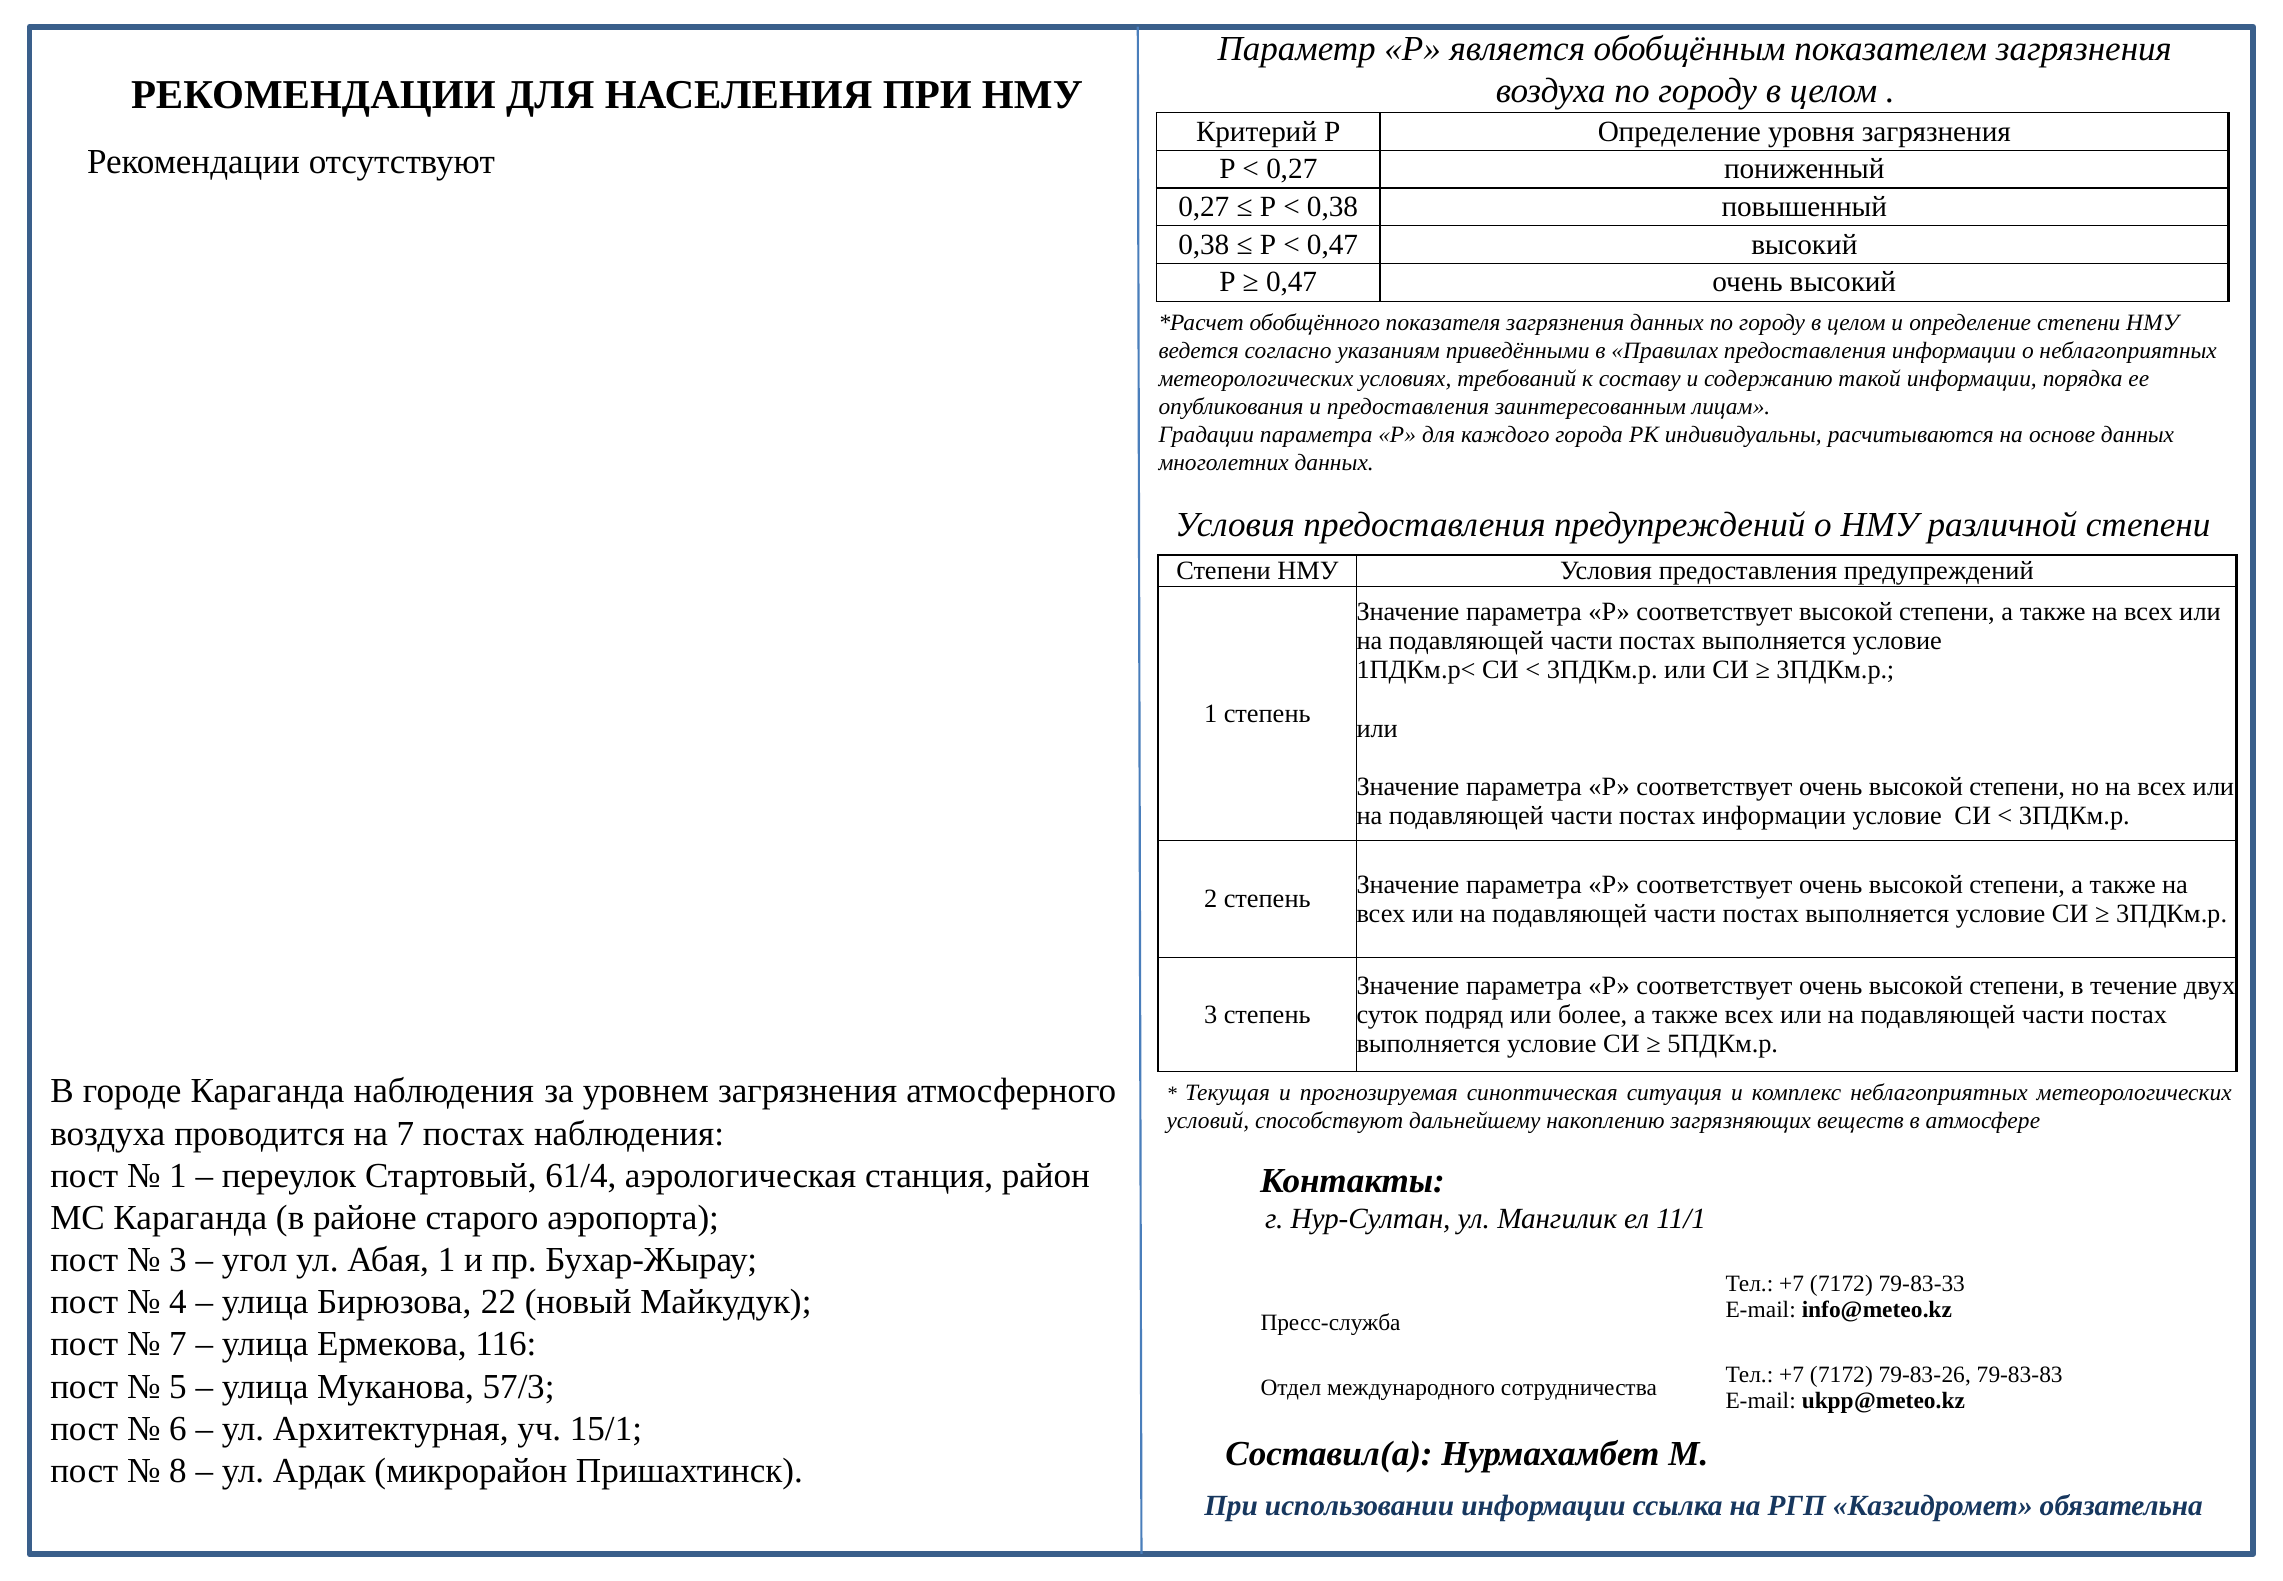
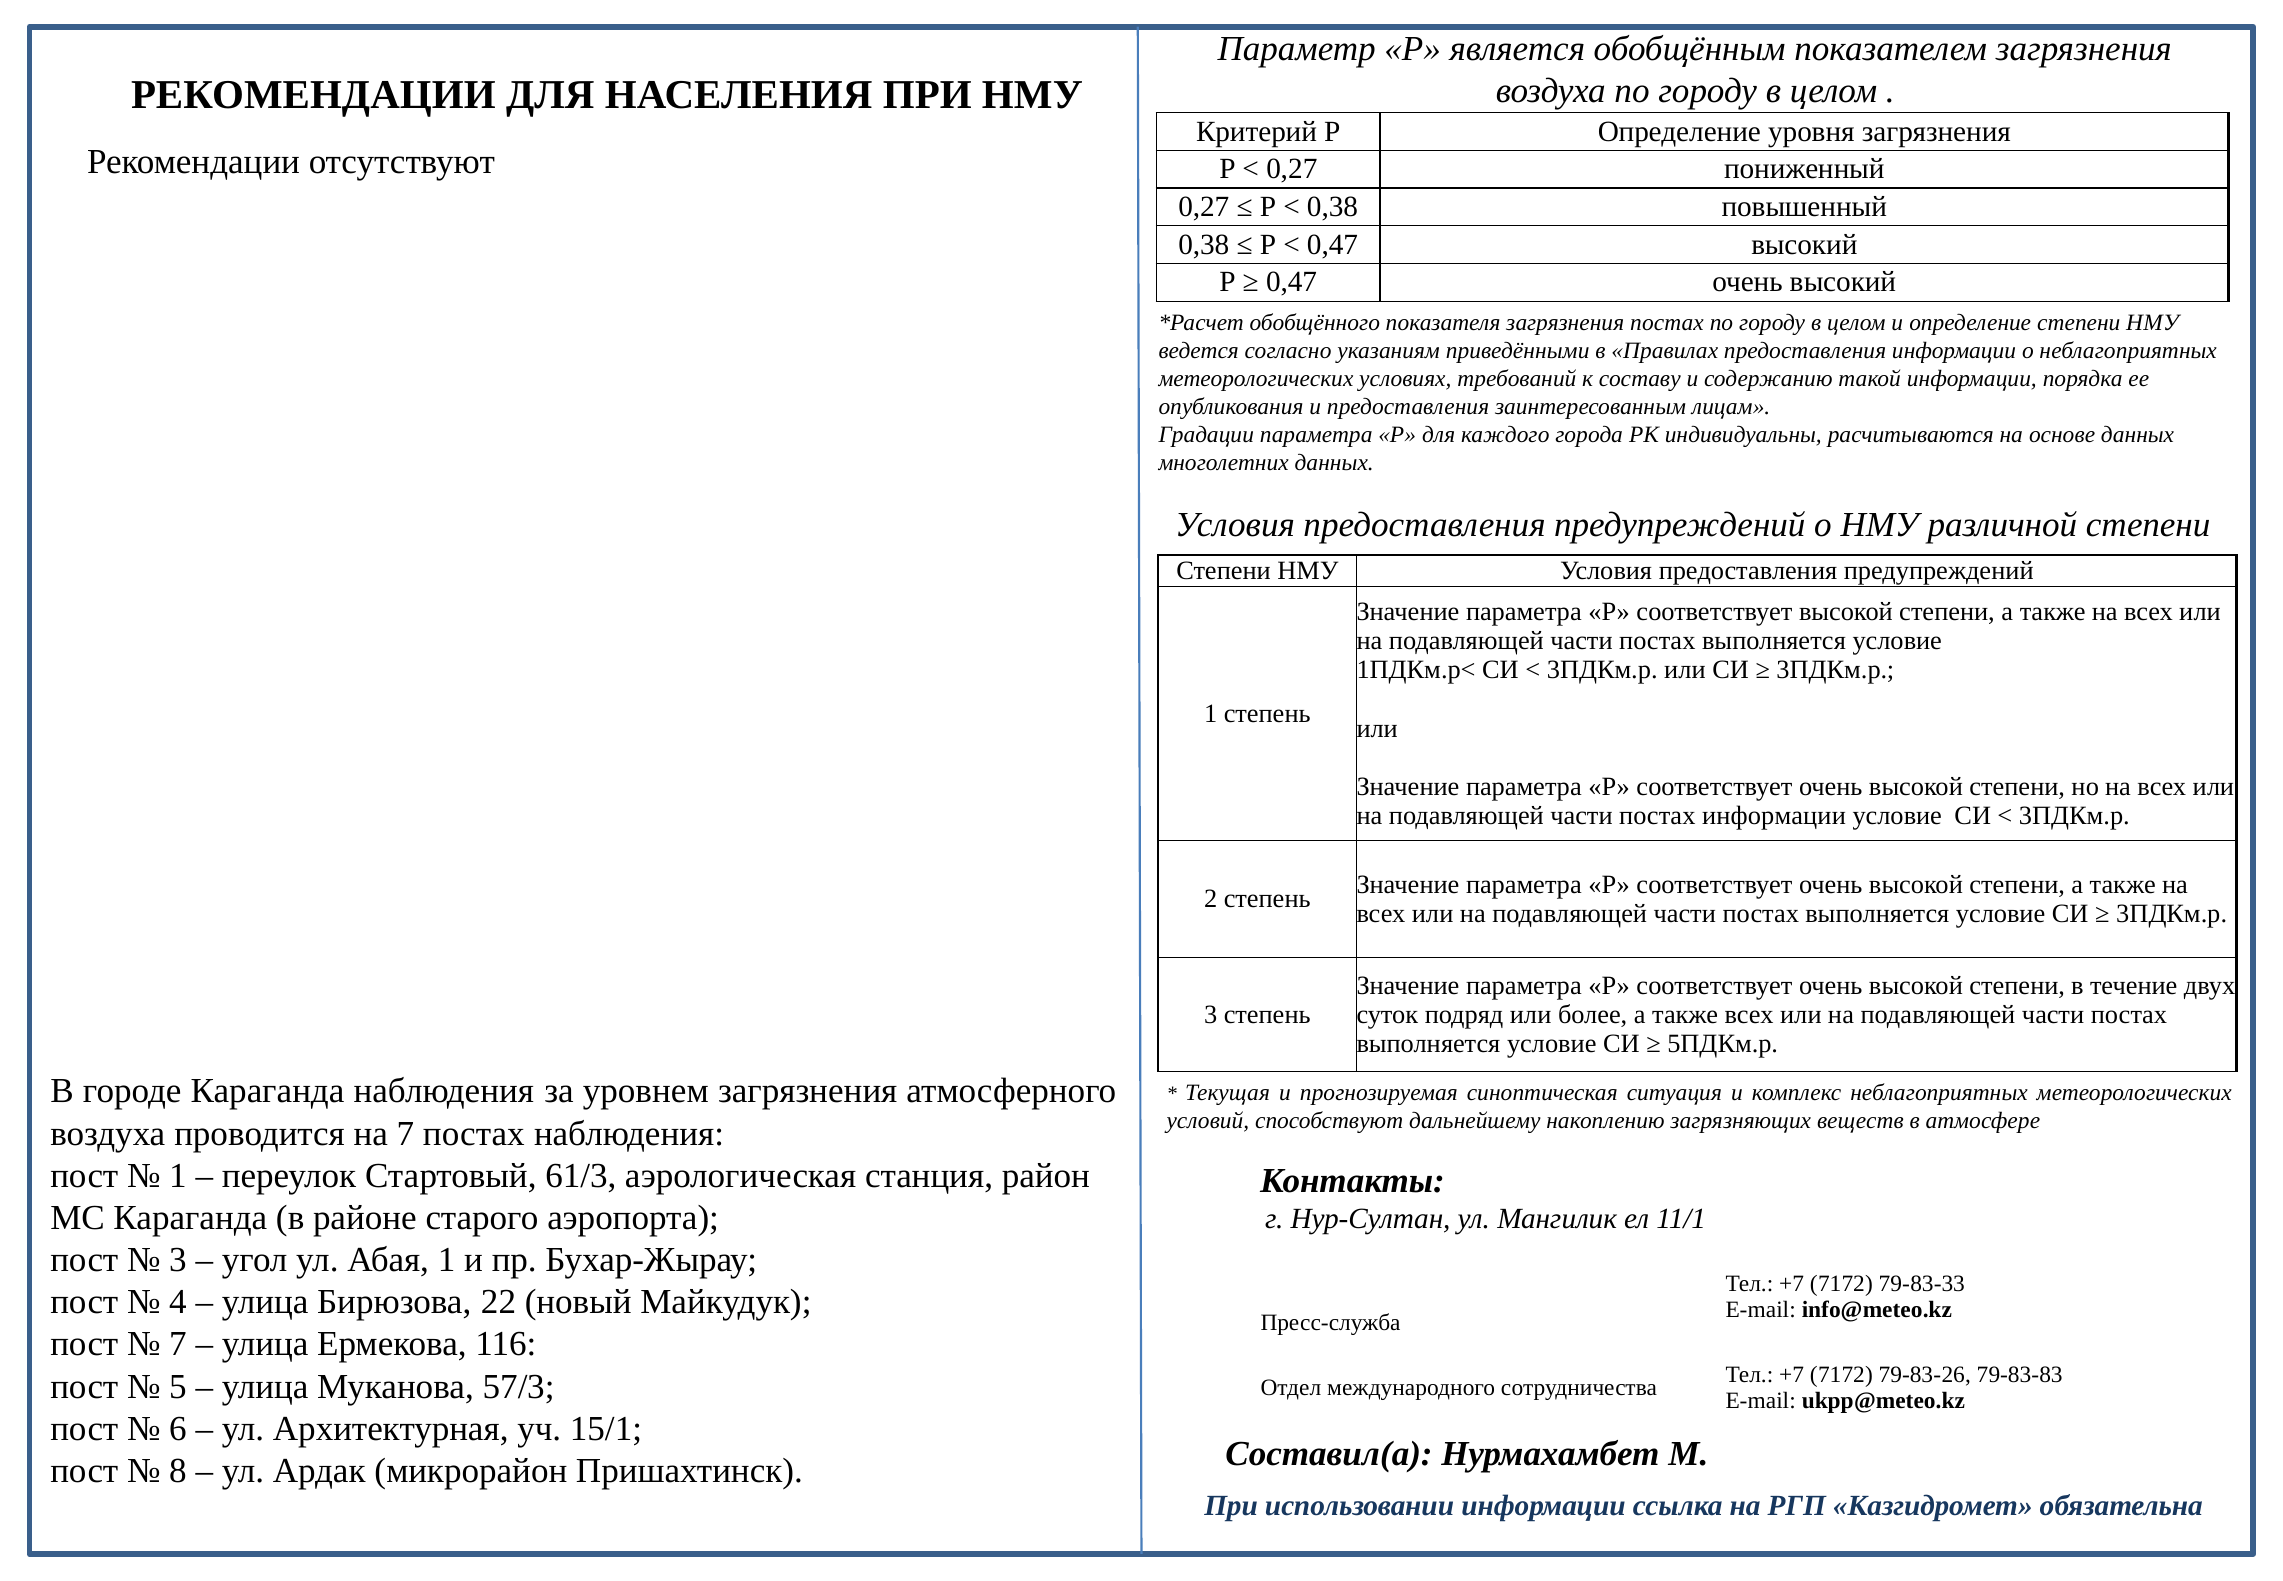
загрязнения данных: данных -> постах
61/4: 61/4 -> 61/3
